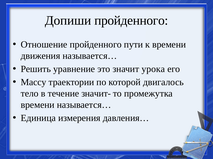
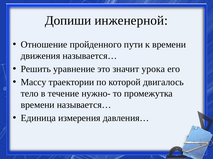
Допиши пройденного: пройденного -> инженерной
значит-: значит- -> нужно-
